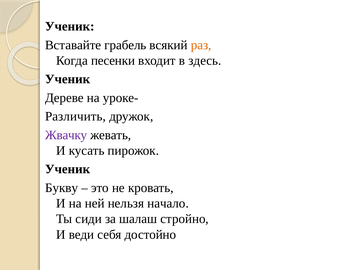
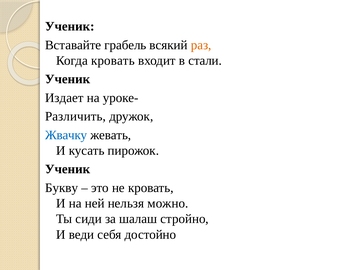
Когда песенки: песенки -> кровать
здесь: здесь -> стали
Дереве: Дереве -> Издает
Жвачку colour: purple -> blue
начало: начало -> можно
